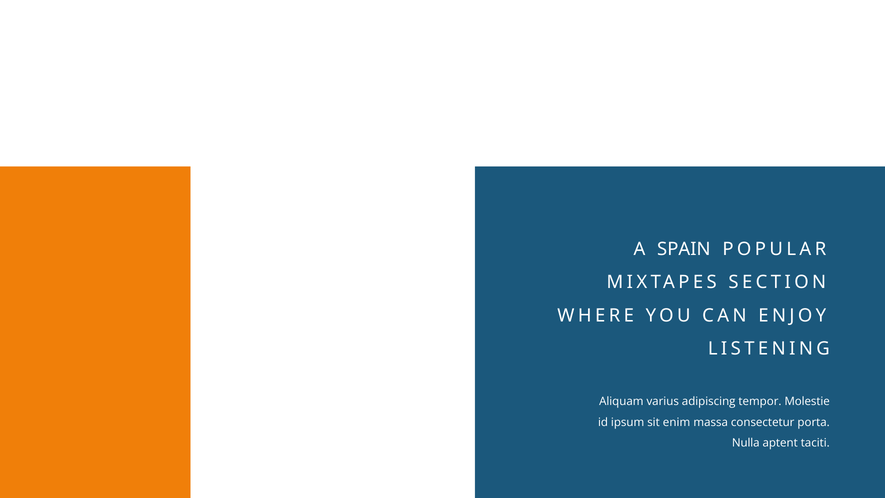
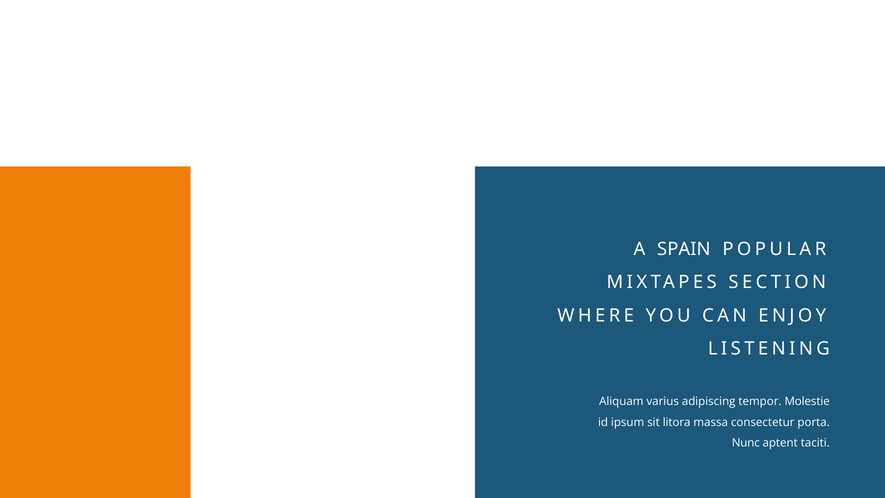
enim: enim -> litora
Nulla: Nulla -> Nunc
